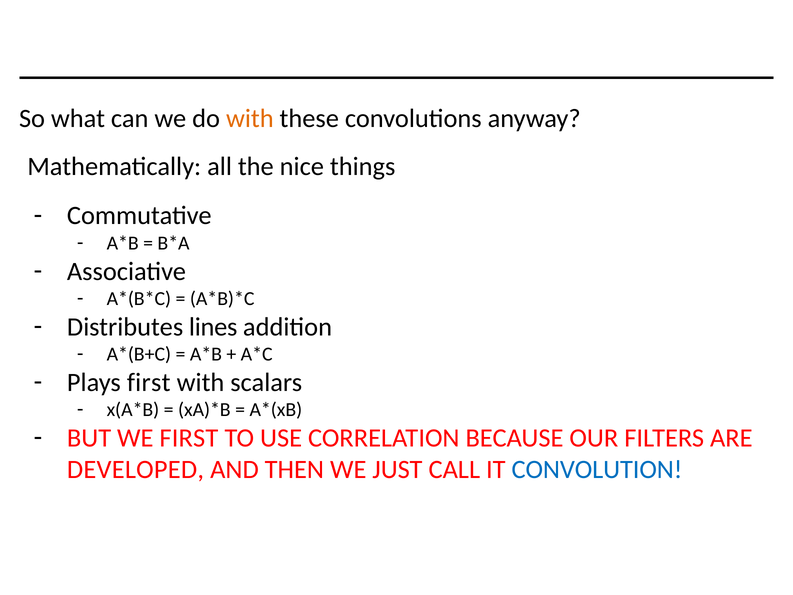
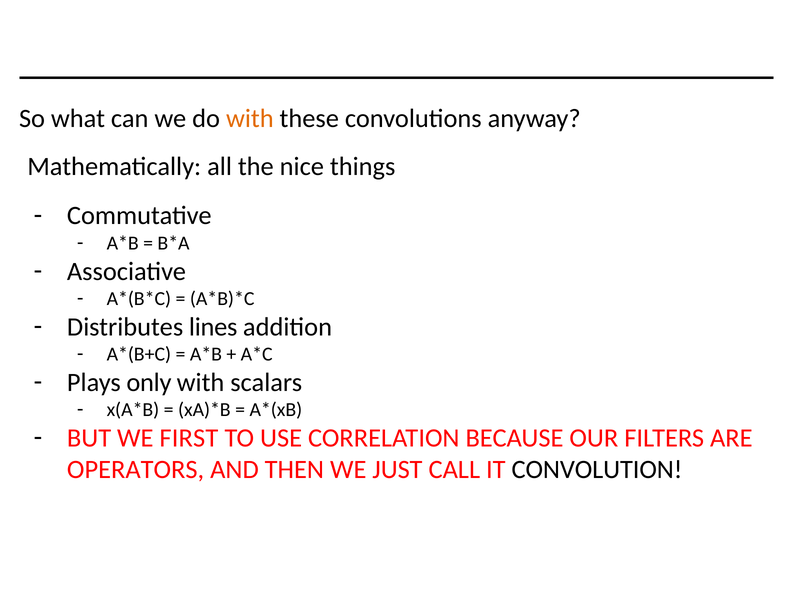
Plays first: first -> only
DEVELOPED: DEVELOPED -> OPERATORS
CONVOLUTION colour: blue -> black
